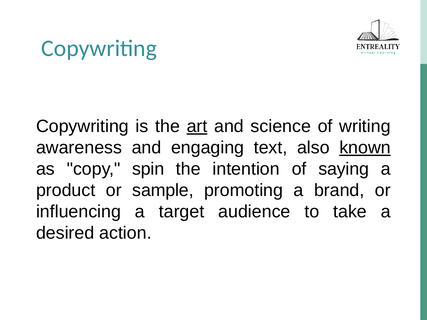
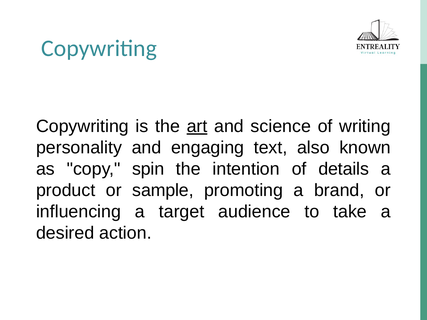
awareness: awareness -> personality
known underline: present -> none
saying: saying -> details
